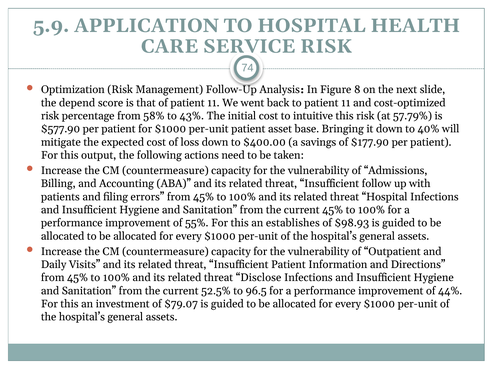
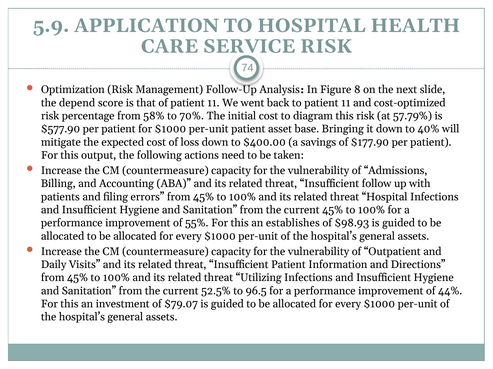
43%: 43% -> 70%
intuitive: intuitive -> diagram
Disclose: Disclose -> Utilizing
